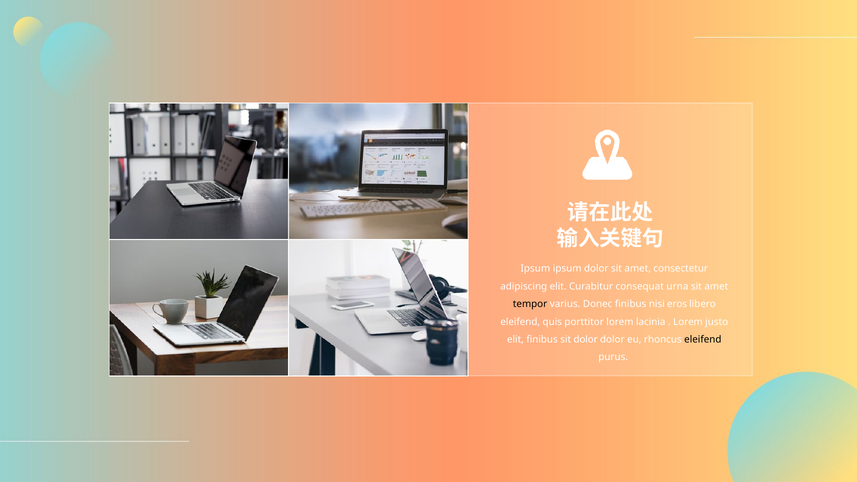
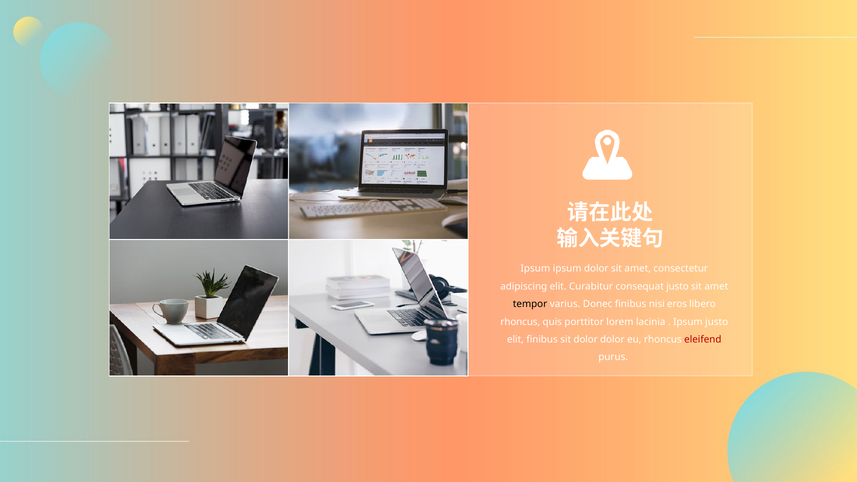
consequat urna: urna -> justo
eleifend at (520, 322): eleifend -> rhoncus
Lorem at (688, 322): Lorem -> Ipsum
eleifend at (703, 340) colour: black -> red
